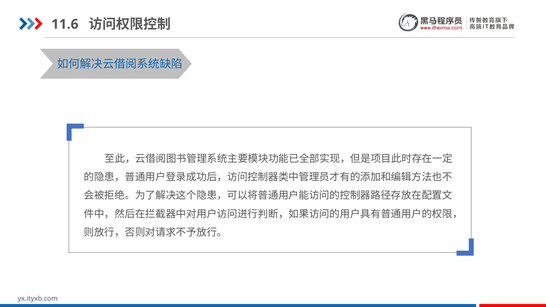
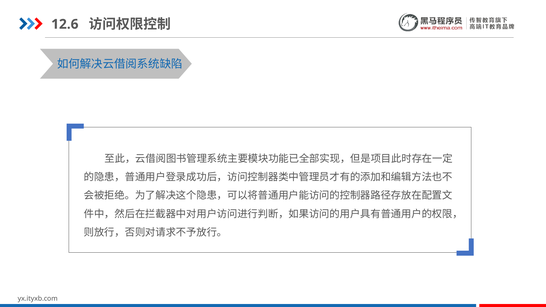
11.6: 11.6 -> 12.6
